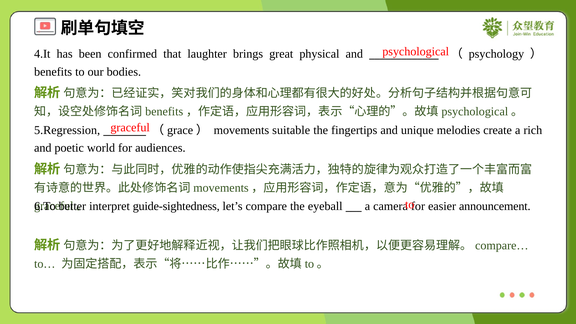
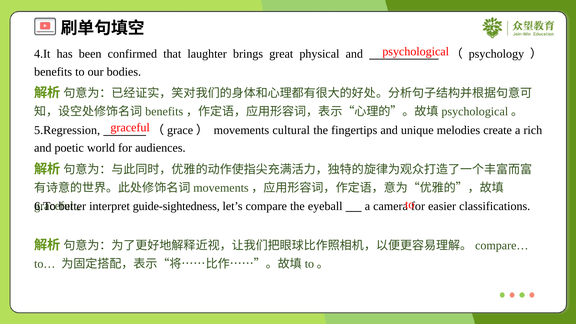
suitable: suitable -> cultural
announcement: announcement -> classifications
